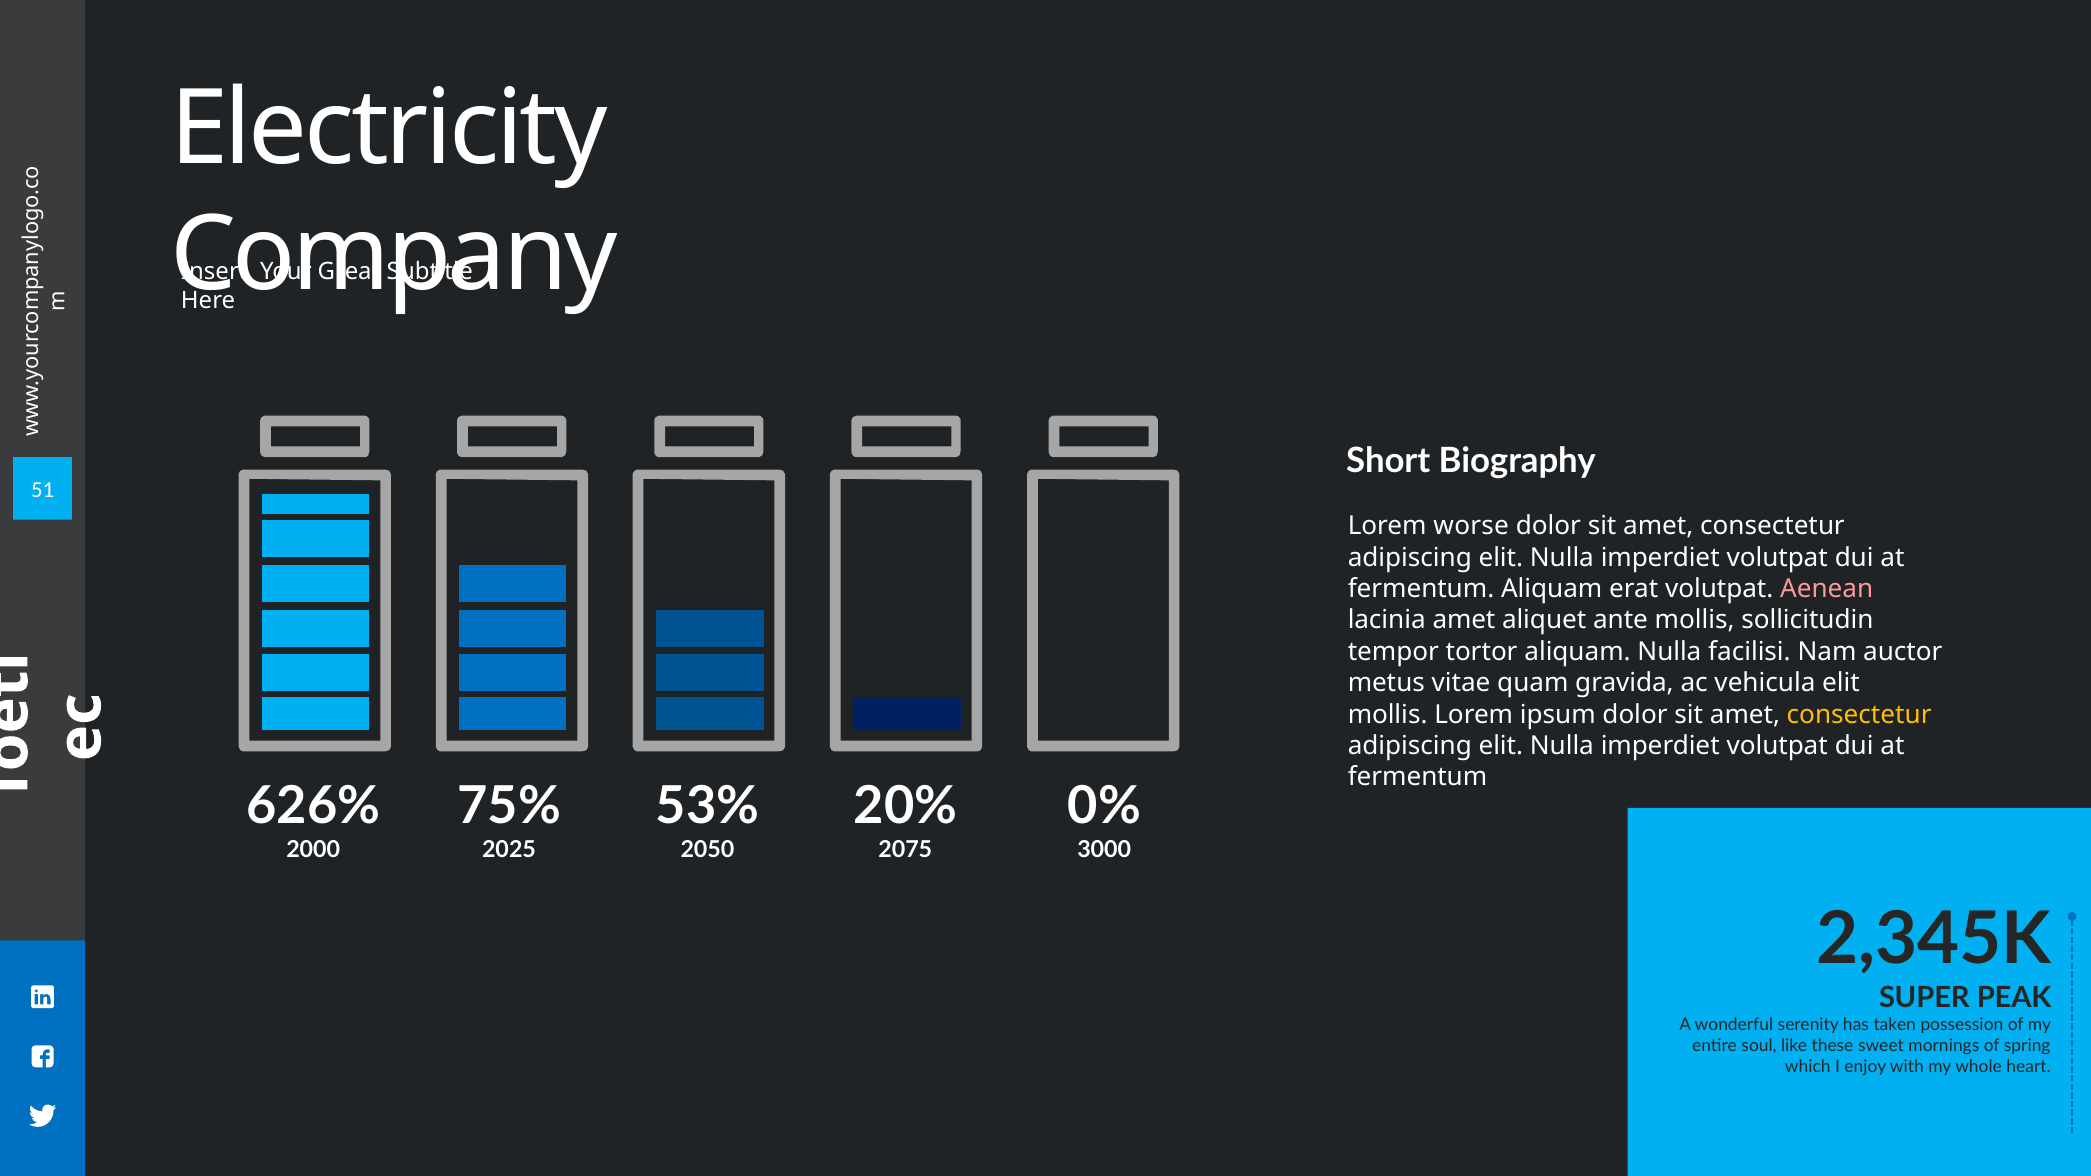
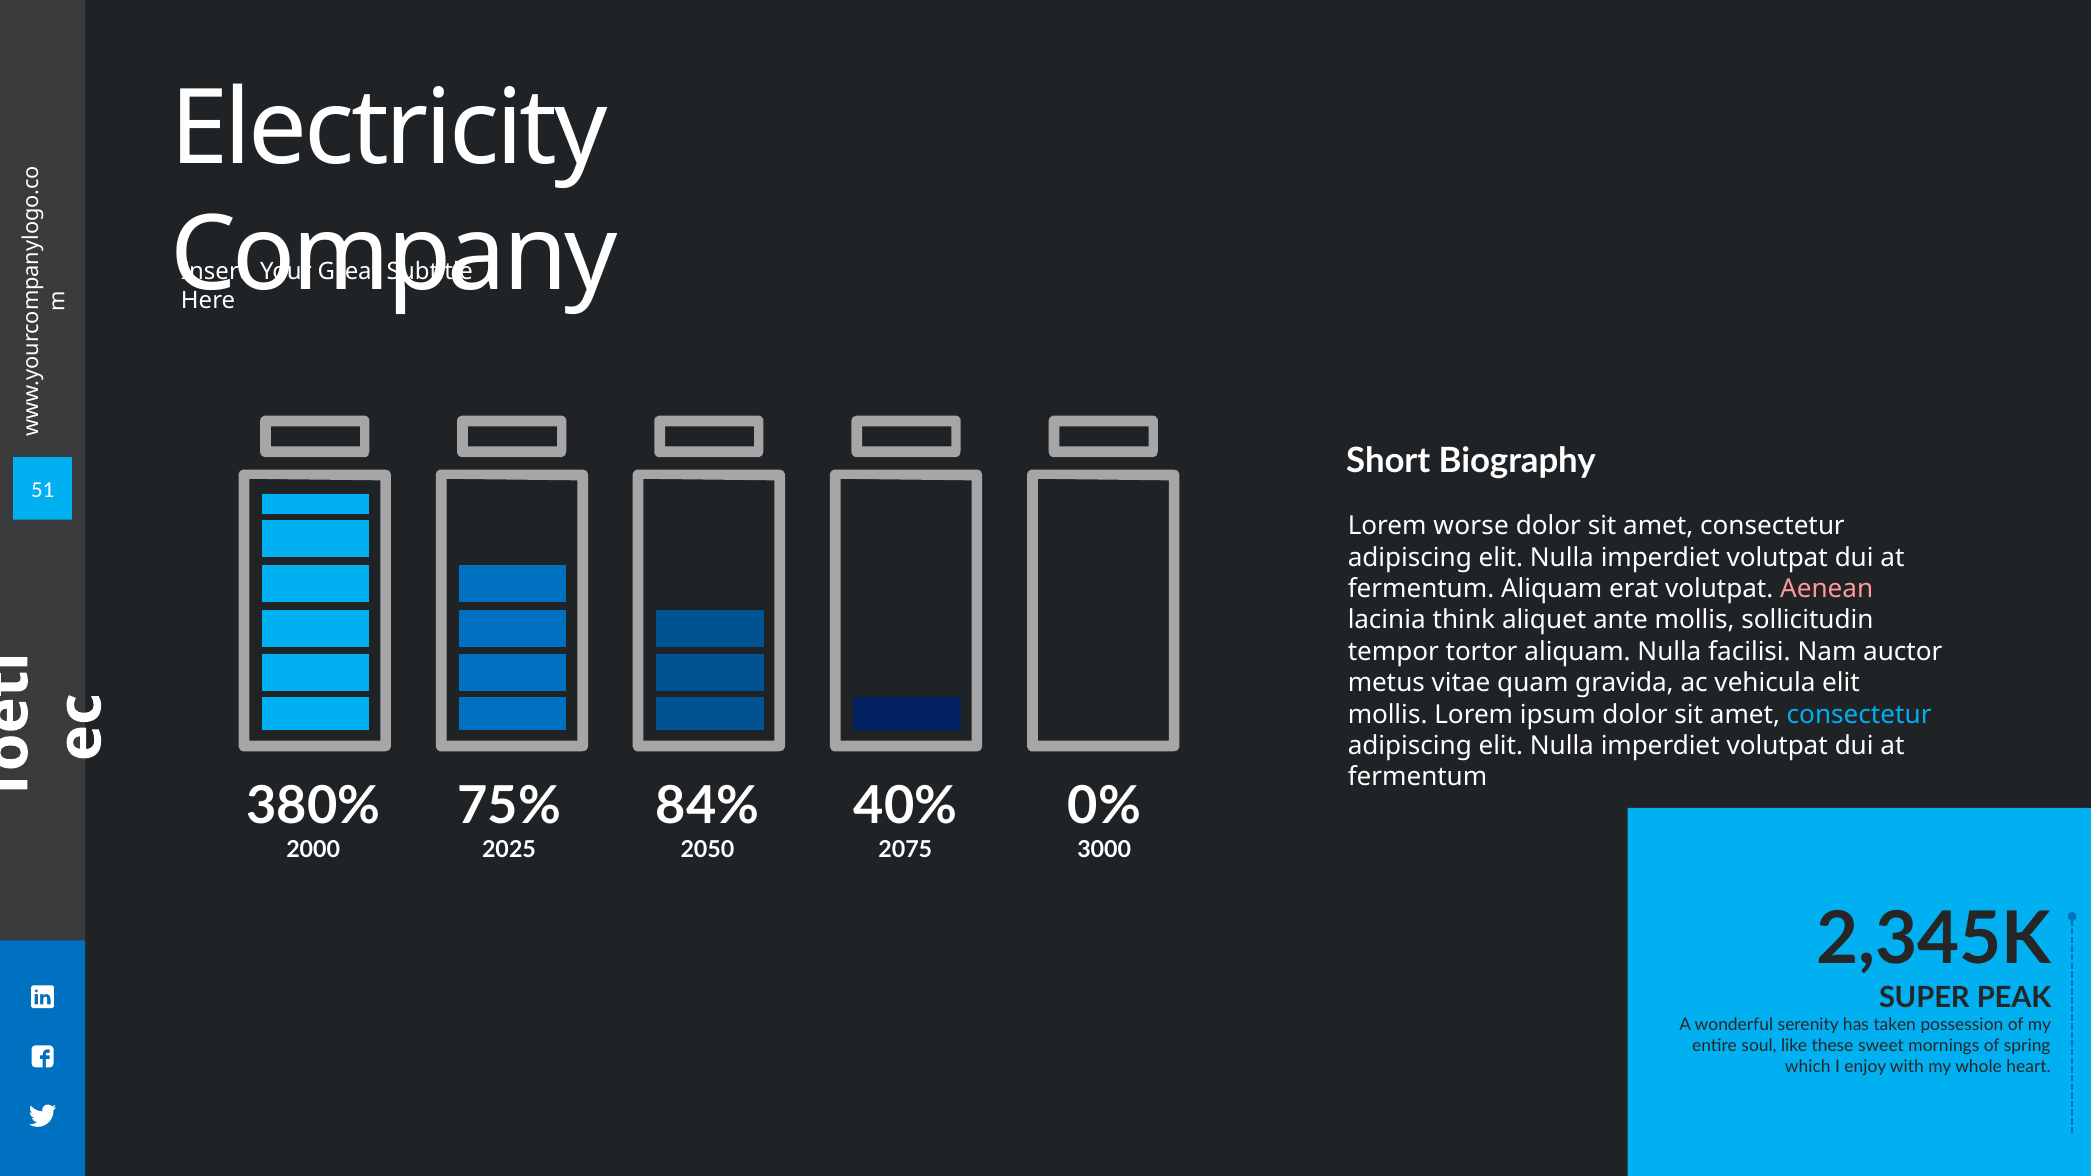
lacinia amet: amet -> think
consectetur at (1859, 714) colour: yellow -> light blue
626%: 626% -> 380%
53%: 53% -> 84%
20%: 20% -> 40%
